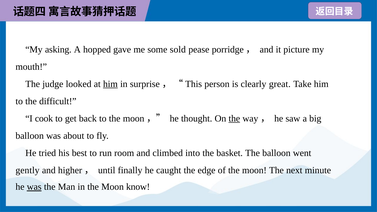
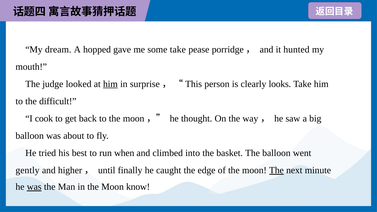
asking: asking -> dream
some sold: sold -> take
picture: picture -> hunted
great: great -> looks
the at (234, 119) underline: present -> none
room: room -> when
The at (276, 170) underline: none -> present
